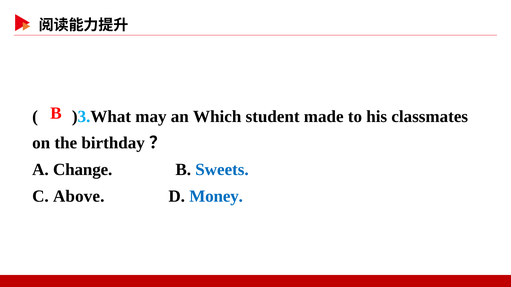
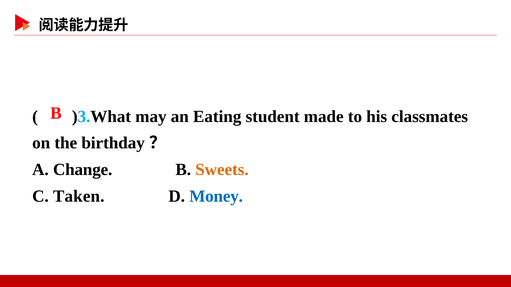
Which: Which -> Eating
Sweets colour: blue -> orange
Above: Above -> Taken
